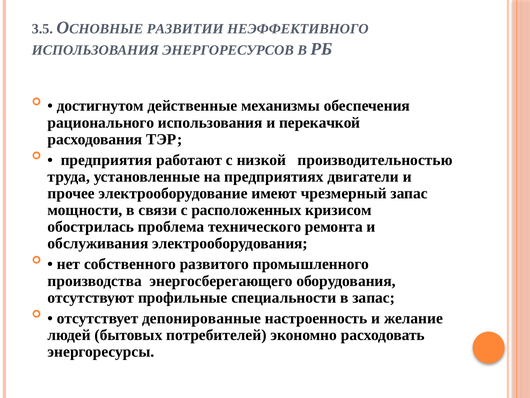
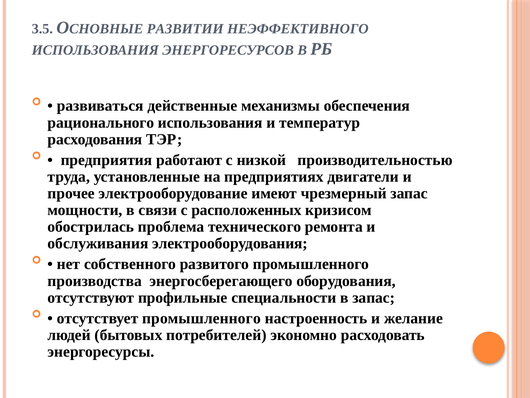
достигнутом: достигнутом -> развиваться
перекачкой: перекачкой -> температур
отсутствует депонированные: депонированные -> промышленного
